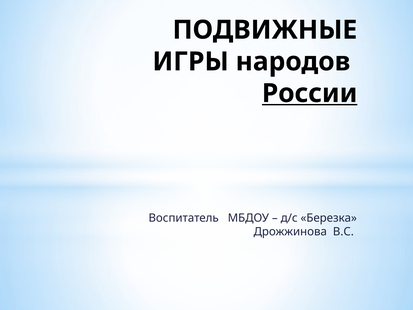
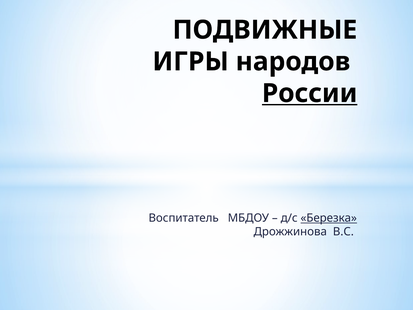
Березка underline: none -> present
